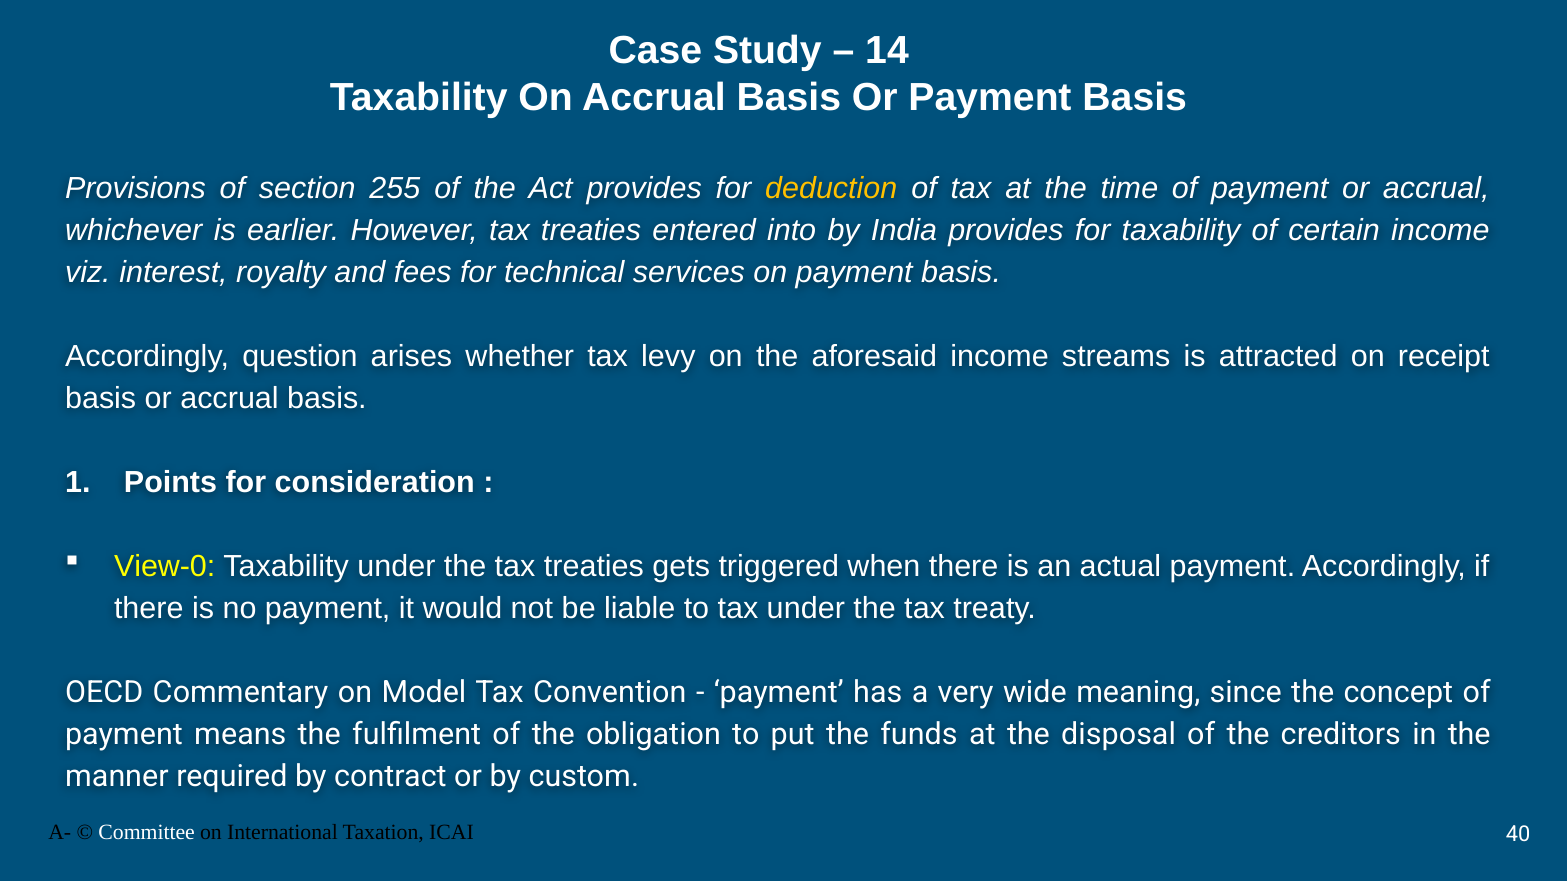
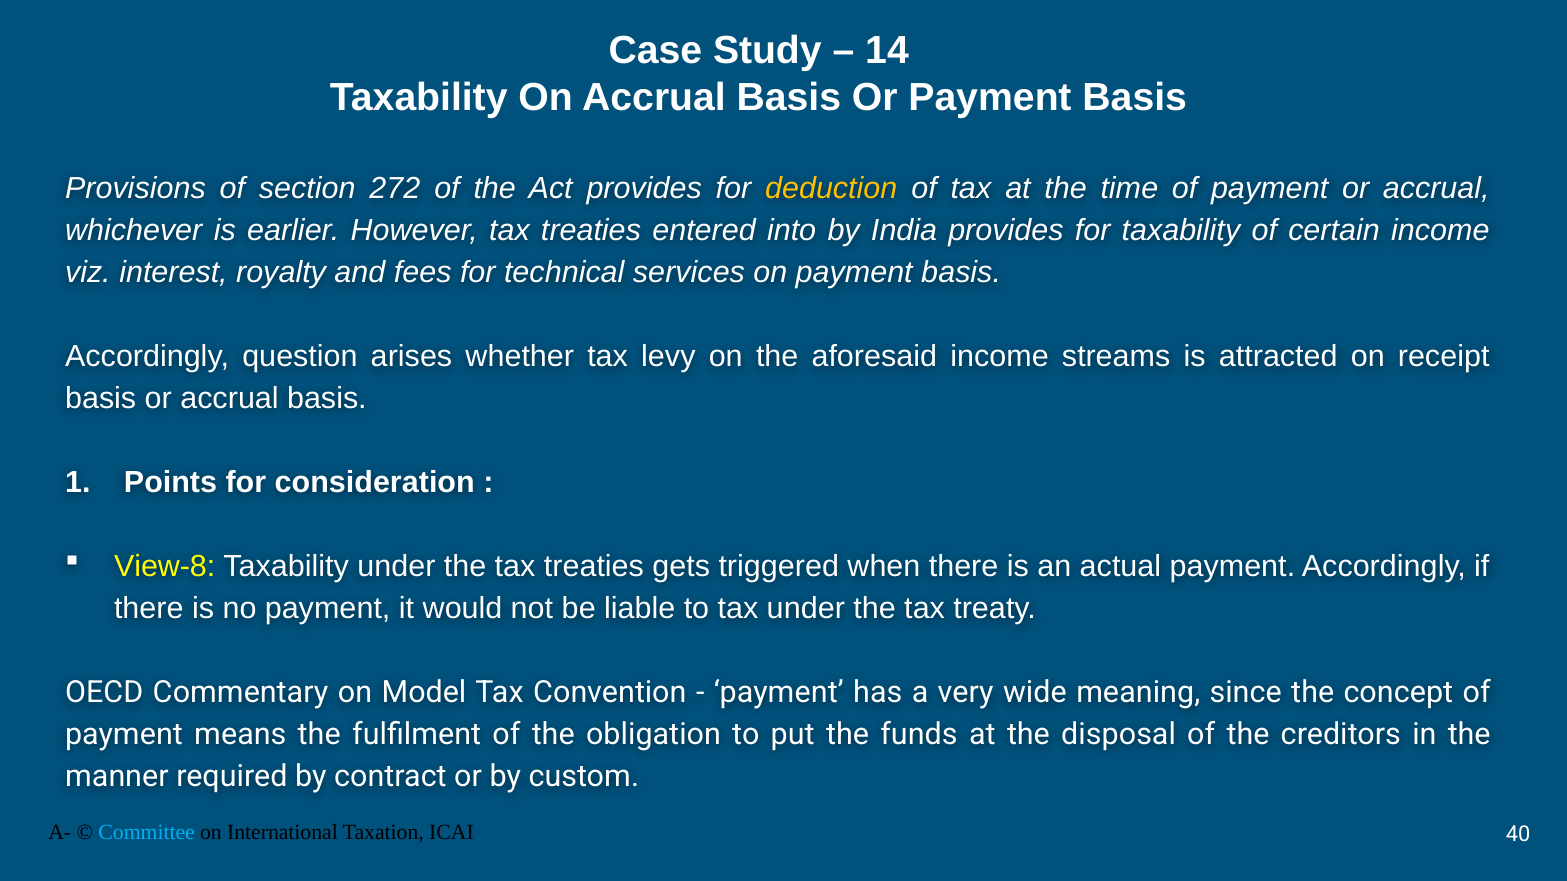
255: 255 -> 272
View-0: View-0 -> View-8
Committee colour: white -> light blue
